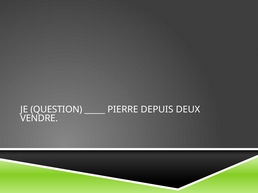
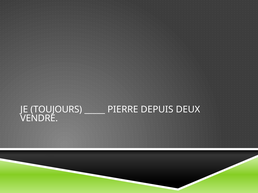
QUESTION: QUESTION -> TOUJOURS
